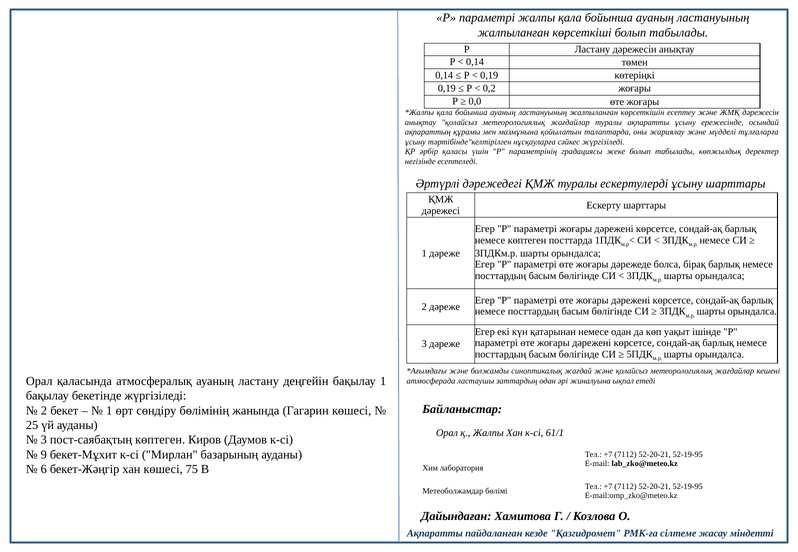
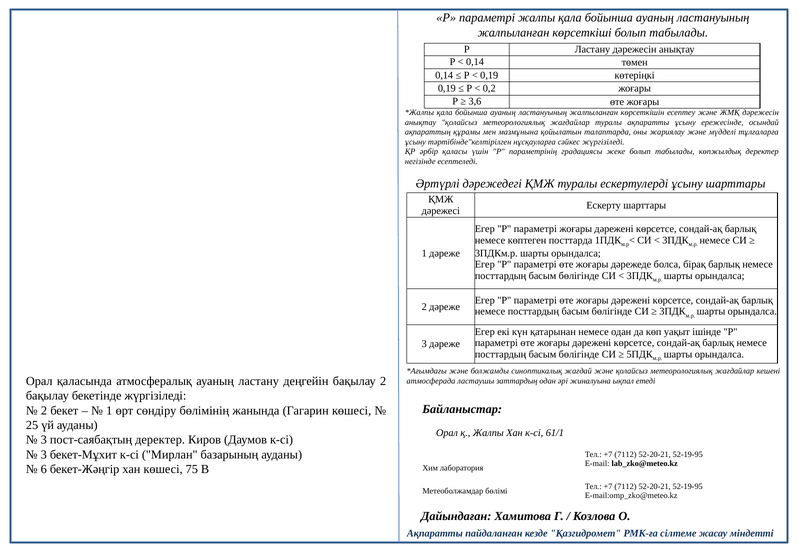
0,0: 0,0 -> 3,6
бақылау 1: 1 -> 2
пост-саябақтың көптеген: көптеген -> деректер
9 at (44, 455): 9 -> 3
